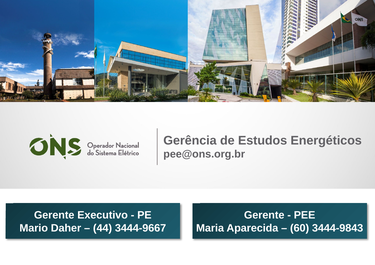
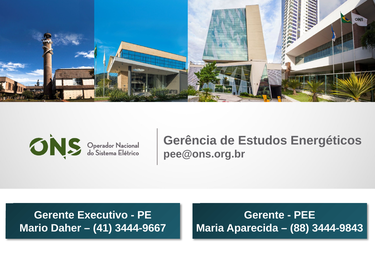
44: 44 -> 41
60: 60 -> 88
